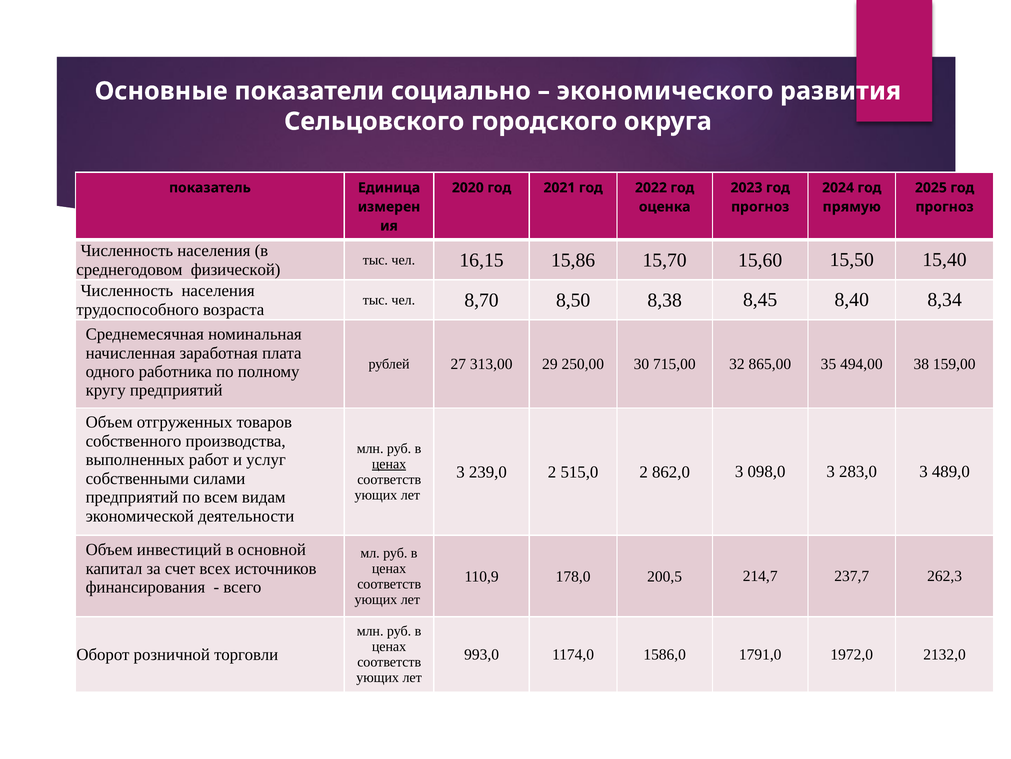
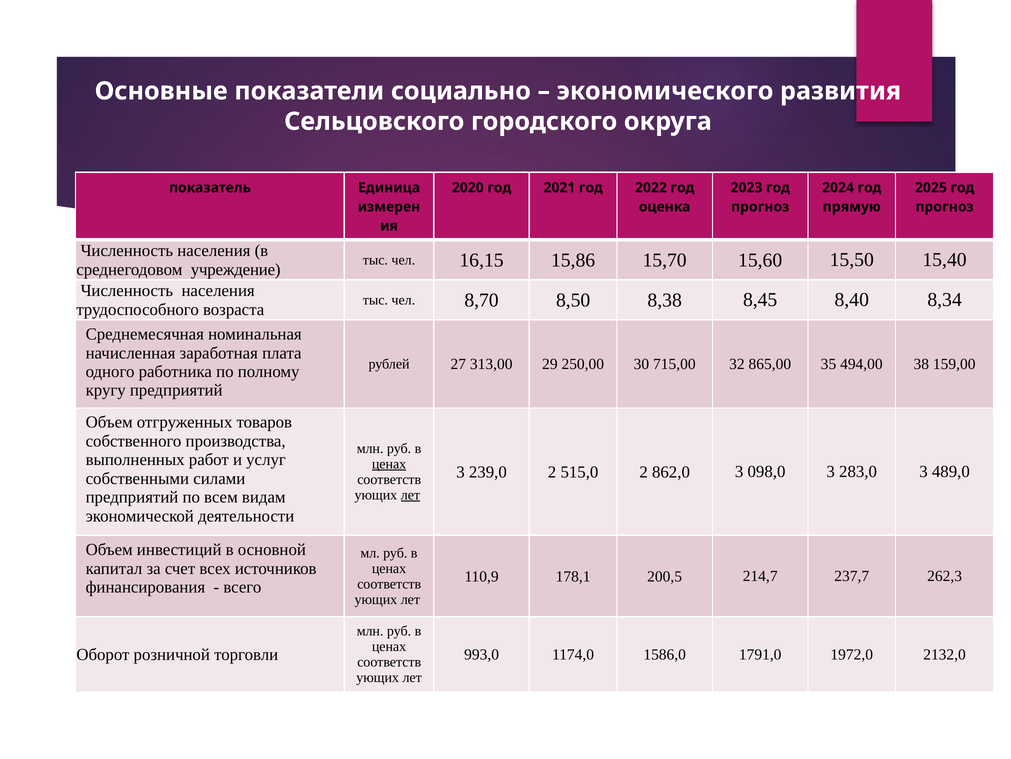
физической: физической -> учреждение
лет at (410, 494) underline: none -> present
178,0: 178,0 -> 178,1
